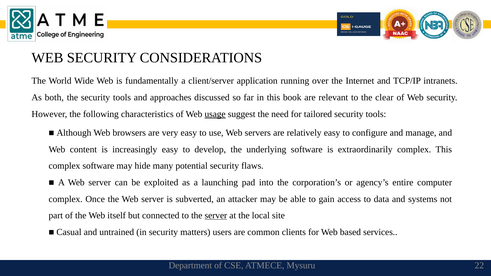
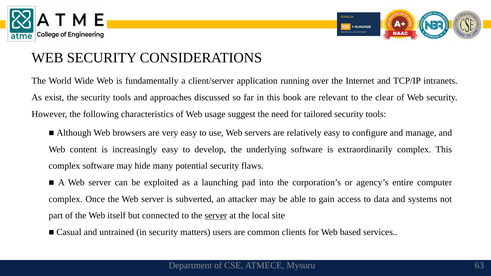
both: both -> exist
usage underline: present -> none
22: 22 -> 63
